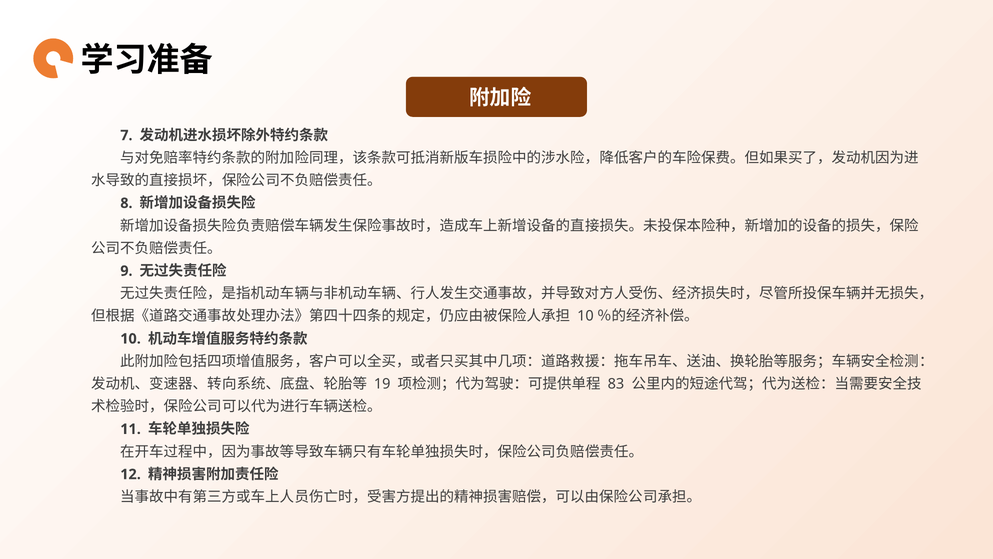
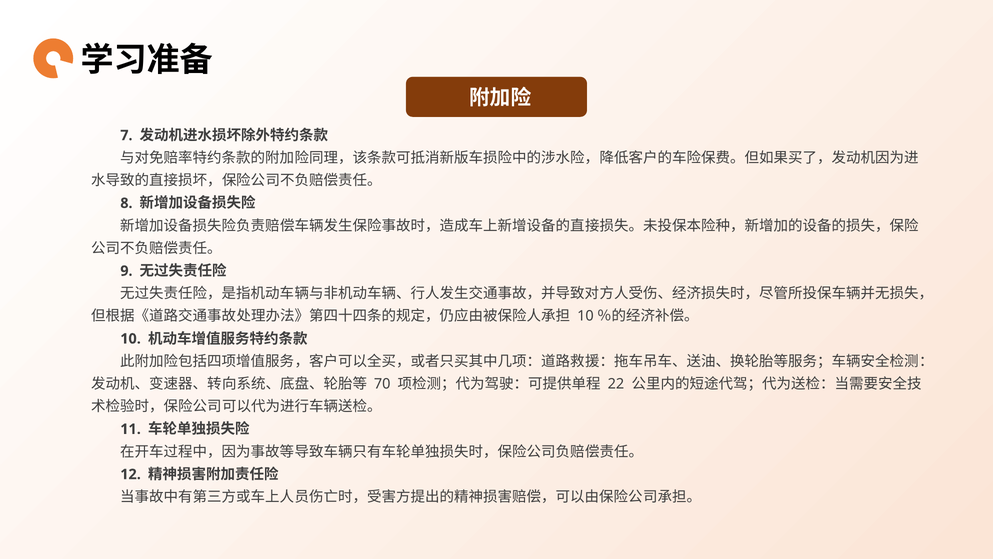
19: 19 -> 70
83: 83 -> 22
